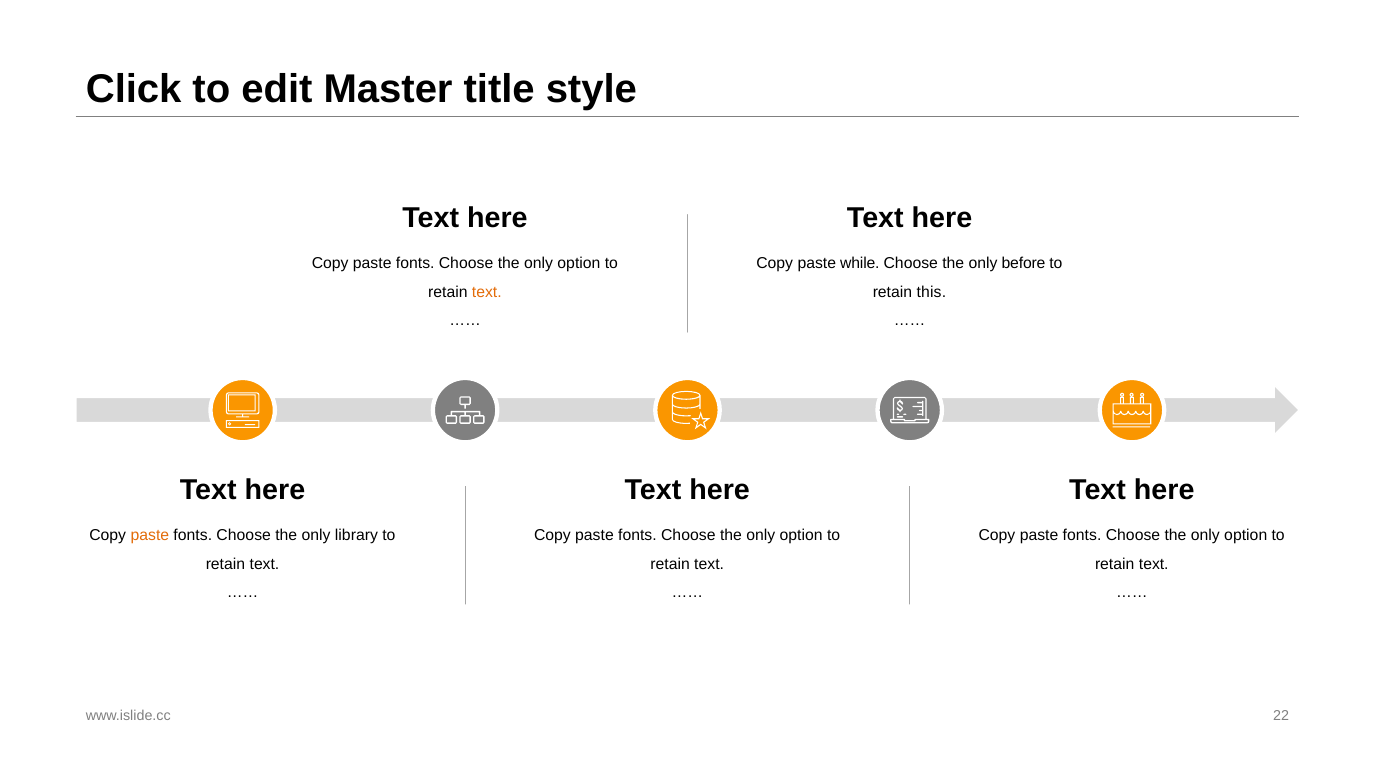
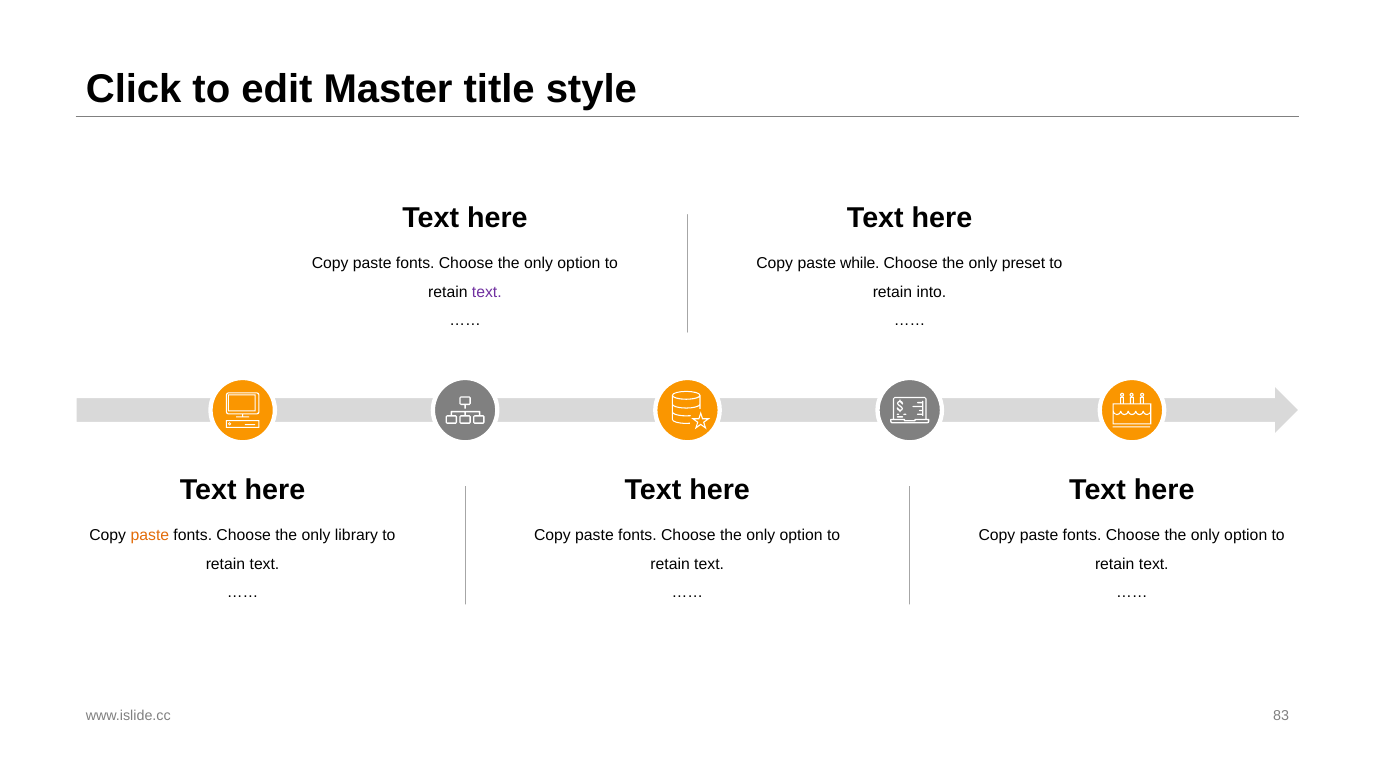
before: before -> preset
text at (487, 292) colour: orange -> purple
this: this -> into
22: 22 -> 83
